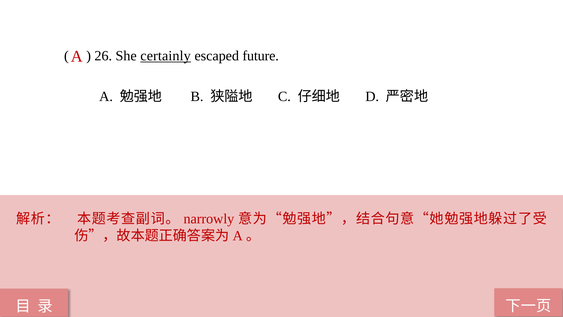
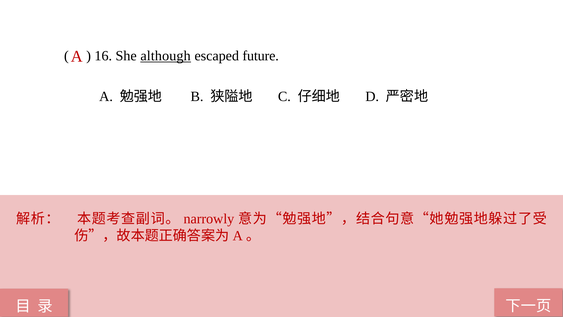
26: 26 -> 16
certainly: certainly -> although
